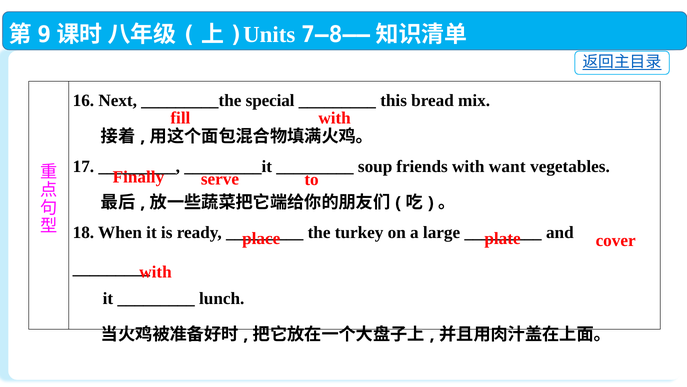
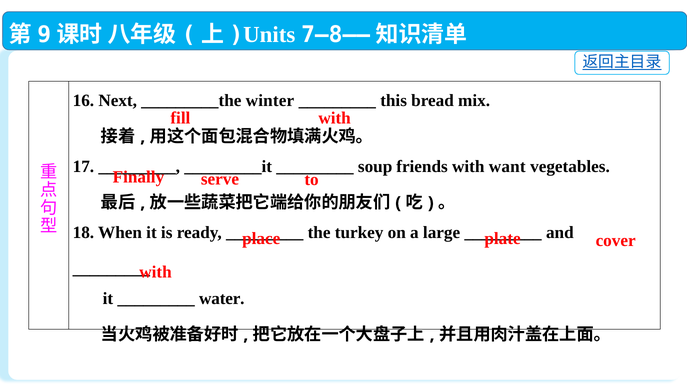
special: special -> winter
lunch: lunch -> water
